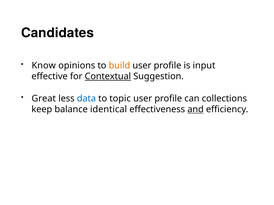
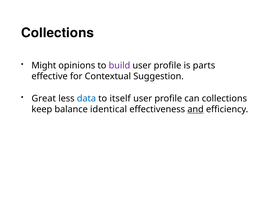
Candidates at (58, 33): Candidates -> Collections
Know: Know -> Might
build colour: orange -> purple
input: input -> parts
Contextual underline: present -> none
topic: topic -> itself
